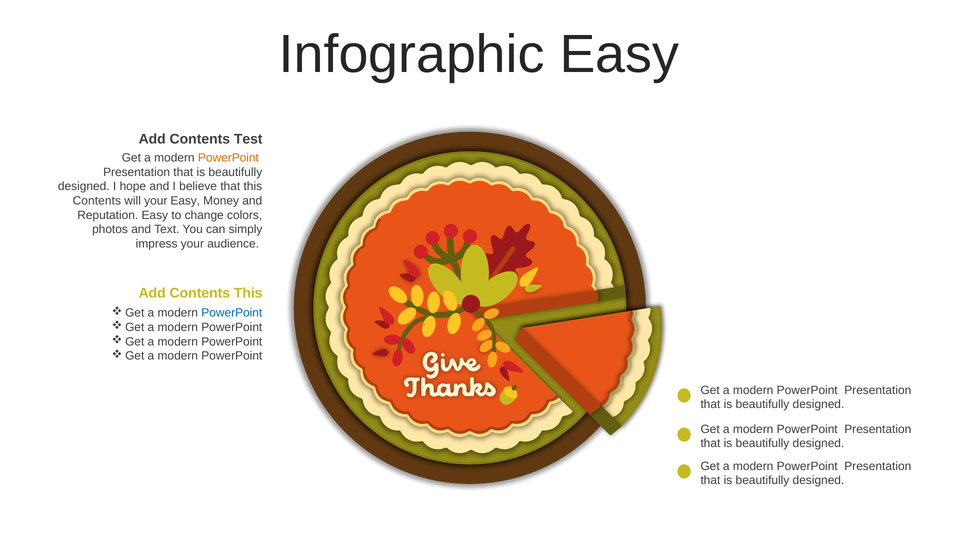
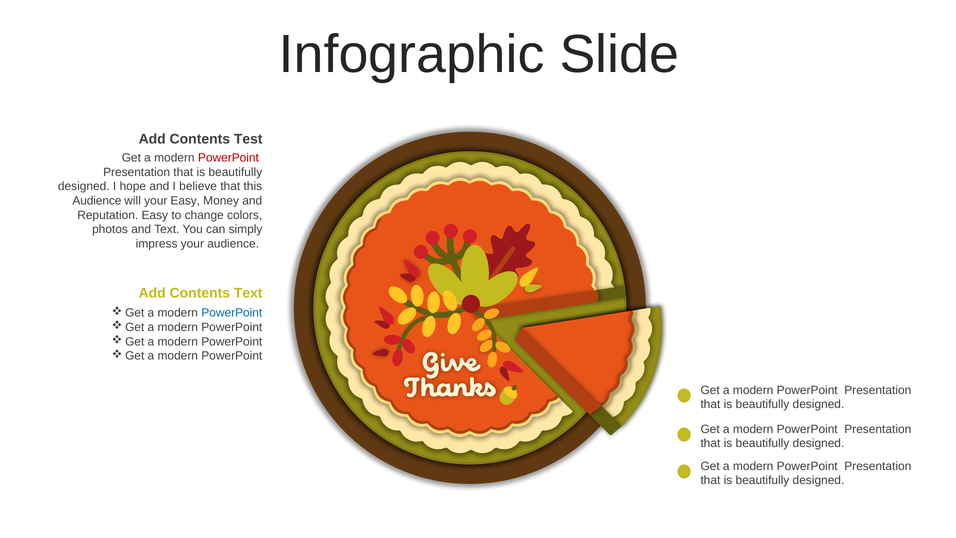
Infographic Easy: Easy -> Slide
PowerPoint at (228, 158) colour: orange -> red
Contents at (97, 201): Contents -> Audience
Contents This: This -> Text
